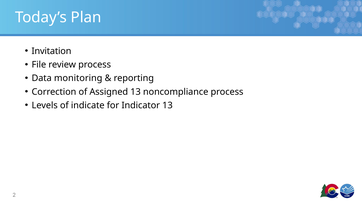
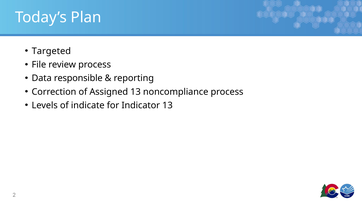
Invitation: Invitation -> Targeted
monitoring: monitoring -> responsible
